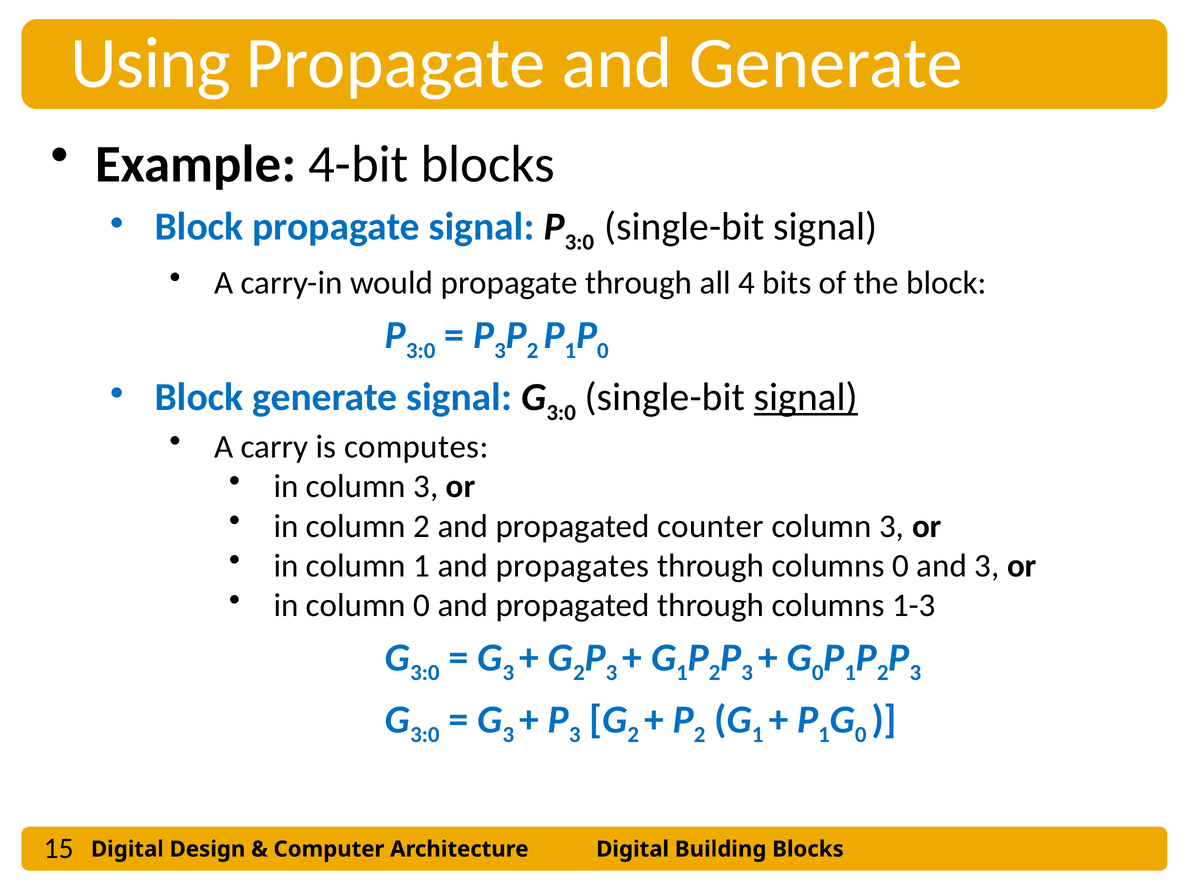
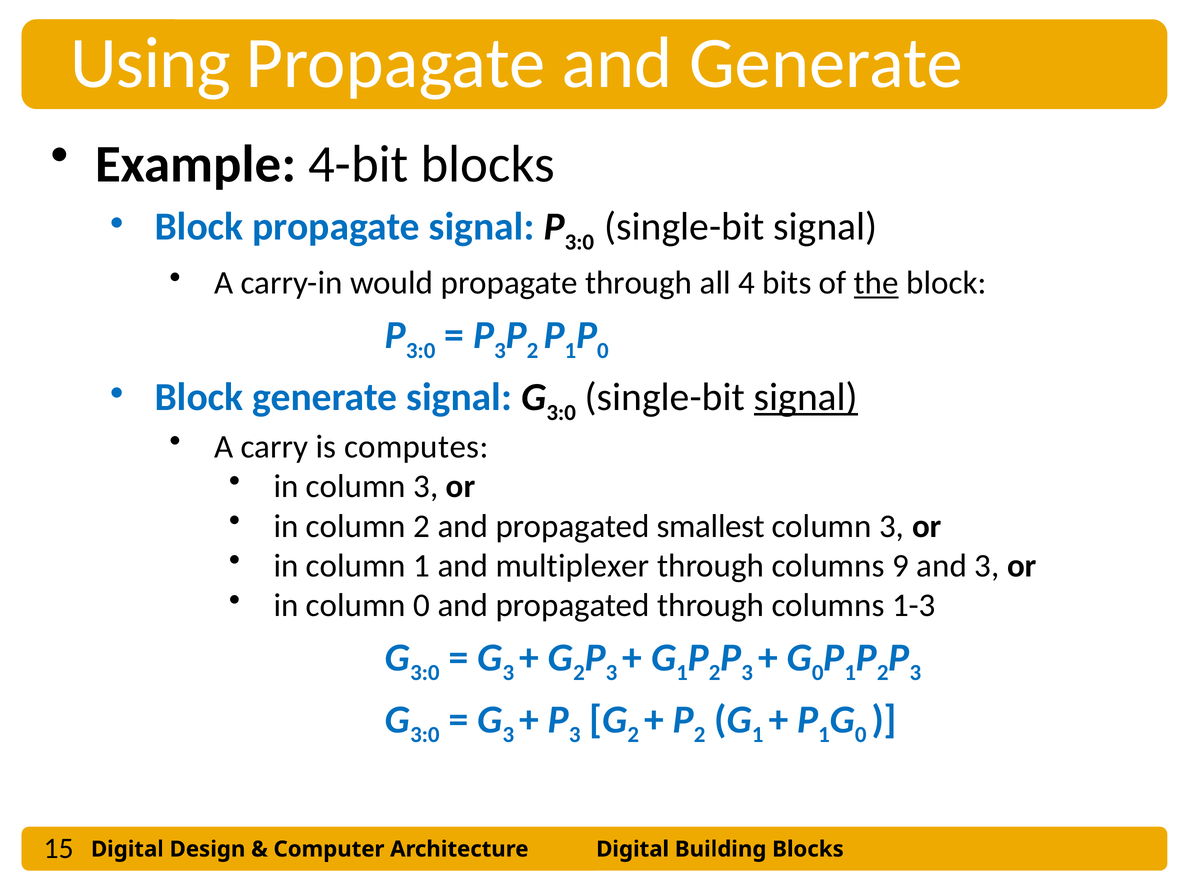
the underline: none -> present
counter: counter -> smallest
propagates: propagates -> multiplexer
columns 0: 0 -> 9
